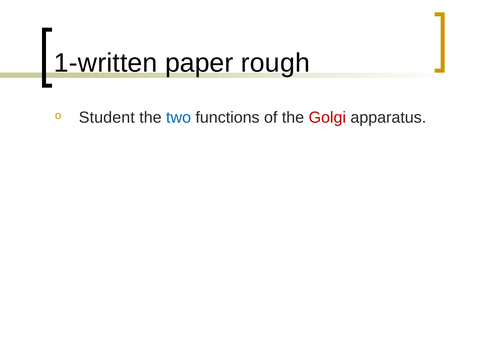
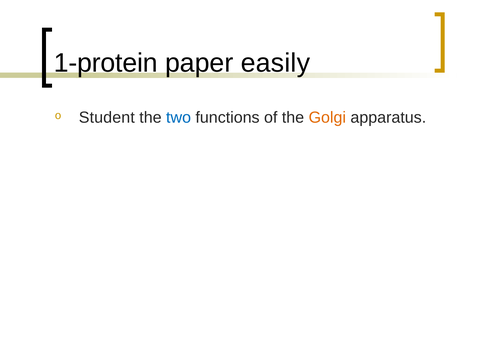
1-written: 1-written -> 1-protein
rough: rough -> easily
Golgi colour: red -> orange
